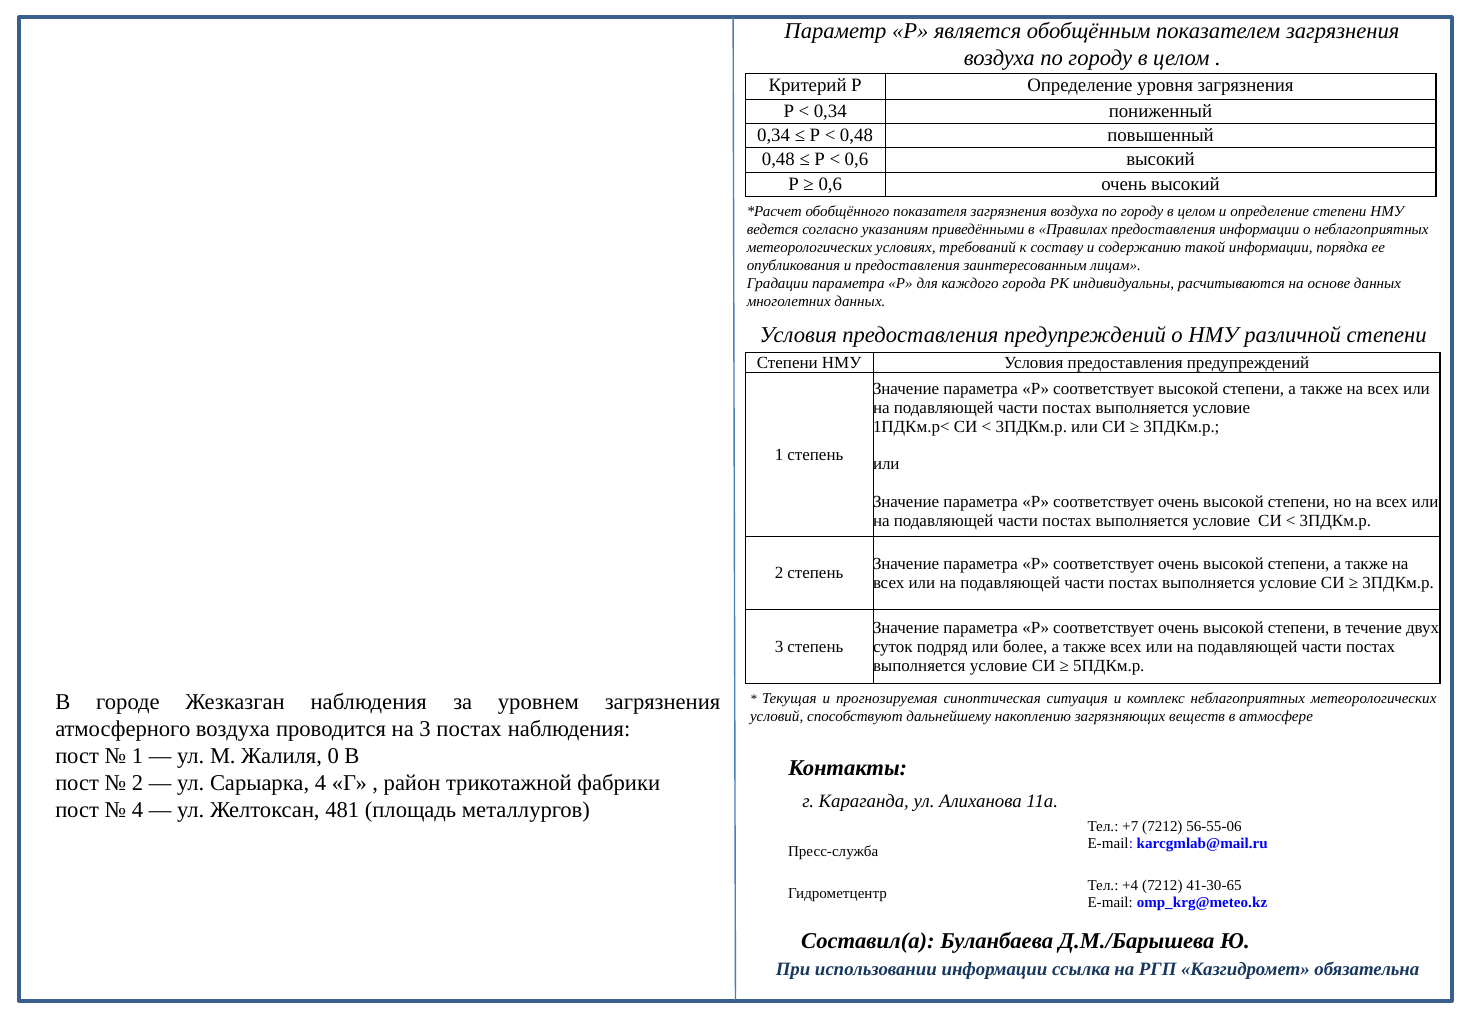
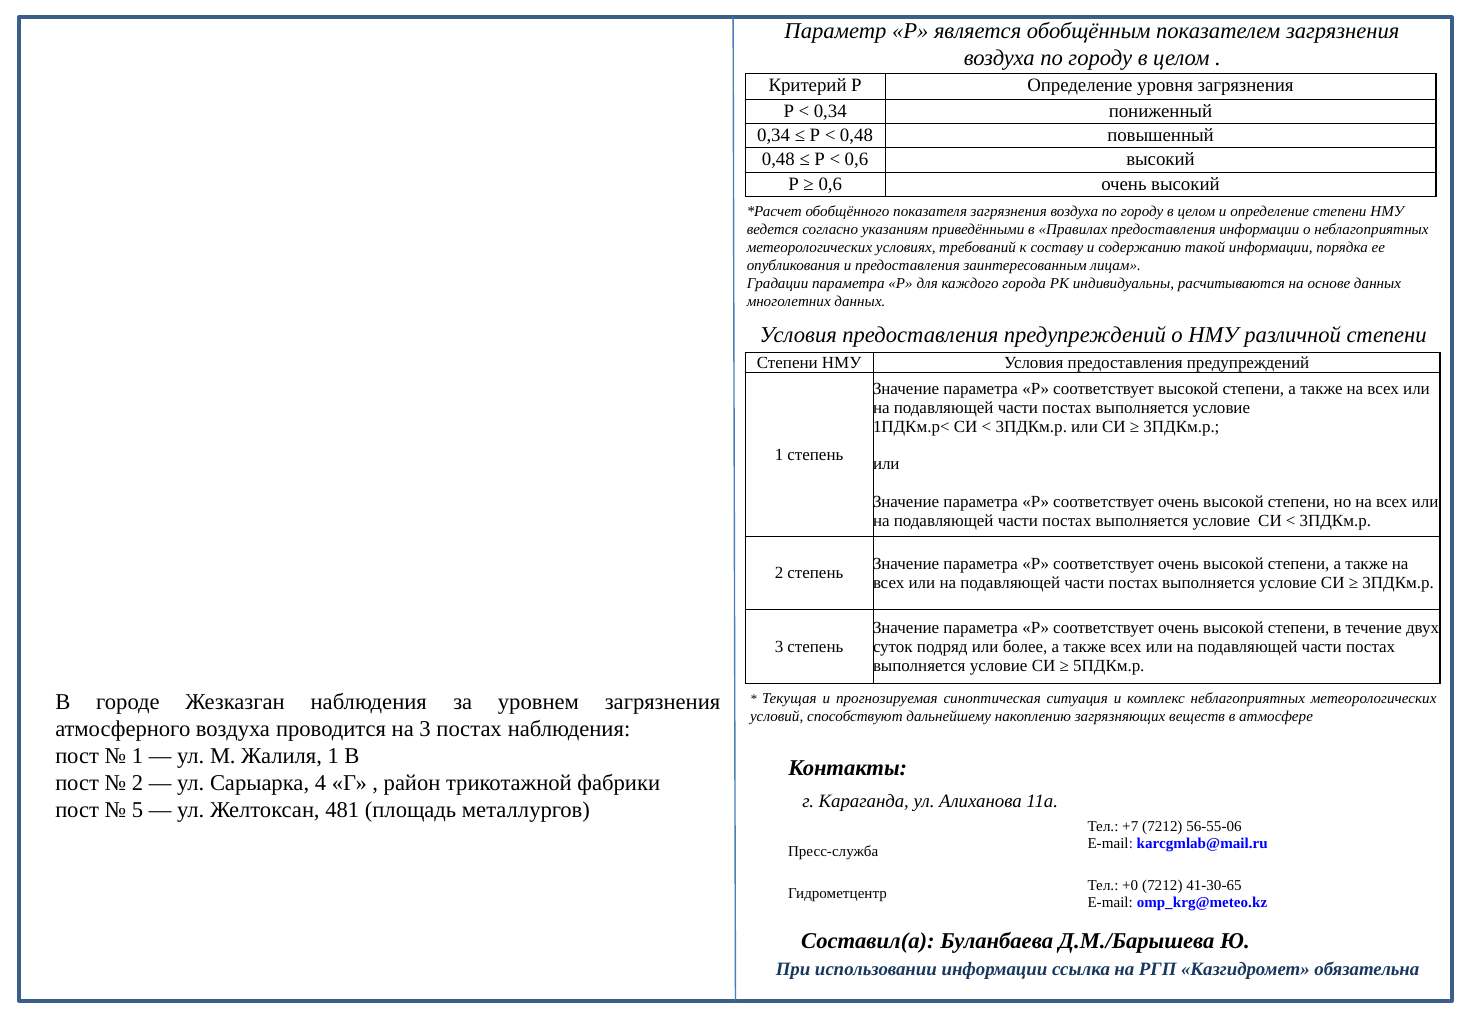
Жалиля 0: 0 -> 1
4 at (137, 811): 4 -> 5
+4: +4 -> +0
